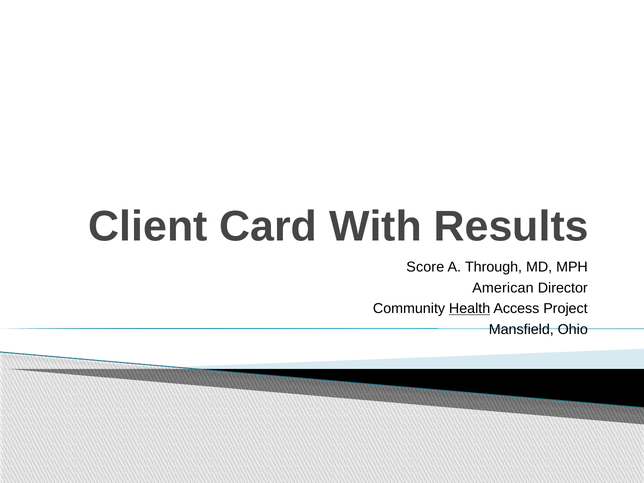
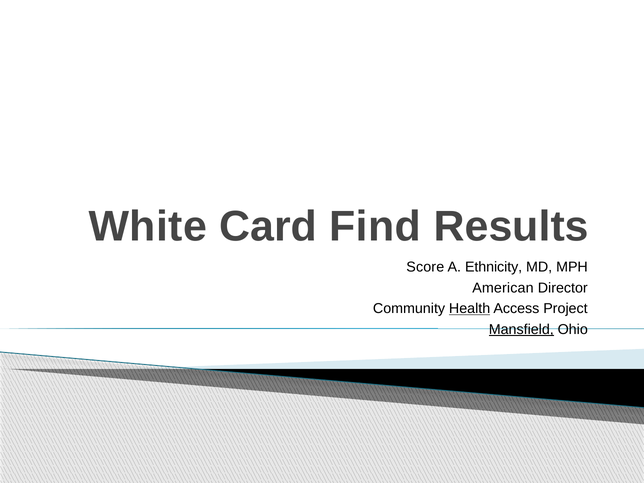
Client: Client -> White
With: With -> Find
Through: Through -> Ethnicity
Mansfield underline: none -> present
